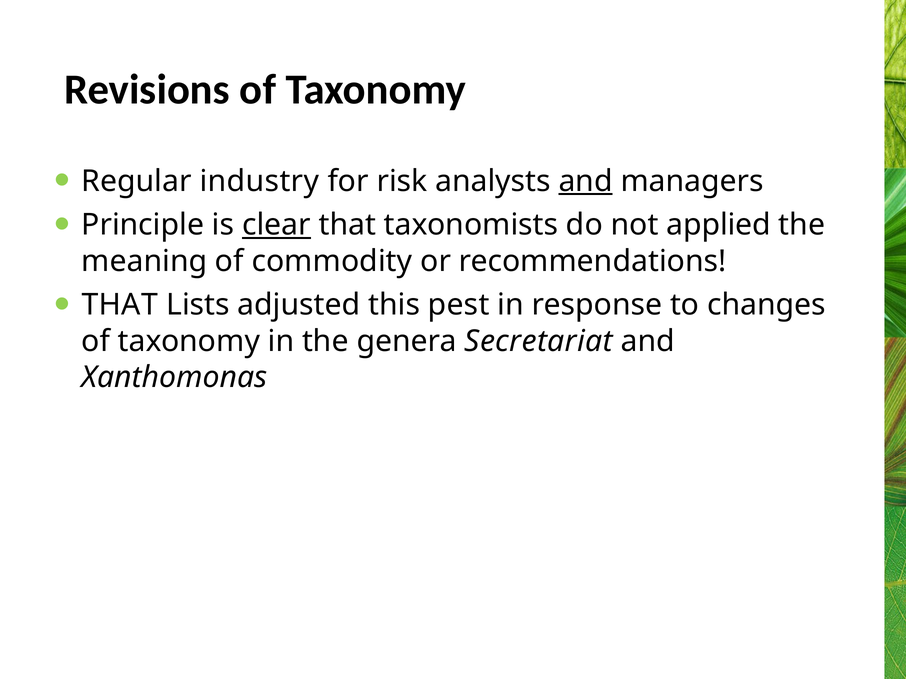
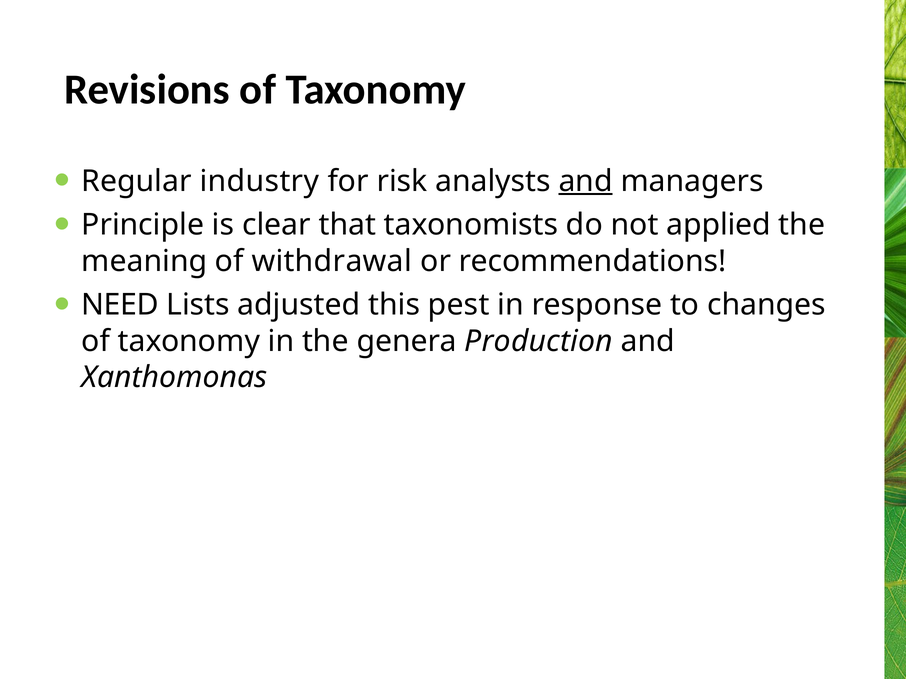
clear underline: present -> none
commodity: commodity -> withdrawal
THAT at (120, 305): THAT -> NEED
Secretariat: Secretariat -> Production
